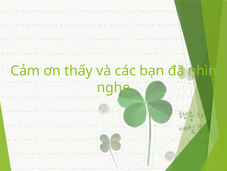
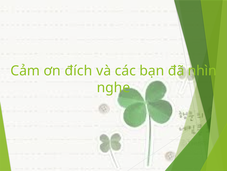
thấy: thấy -> đích
